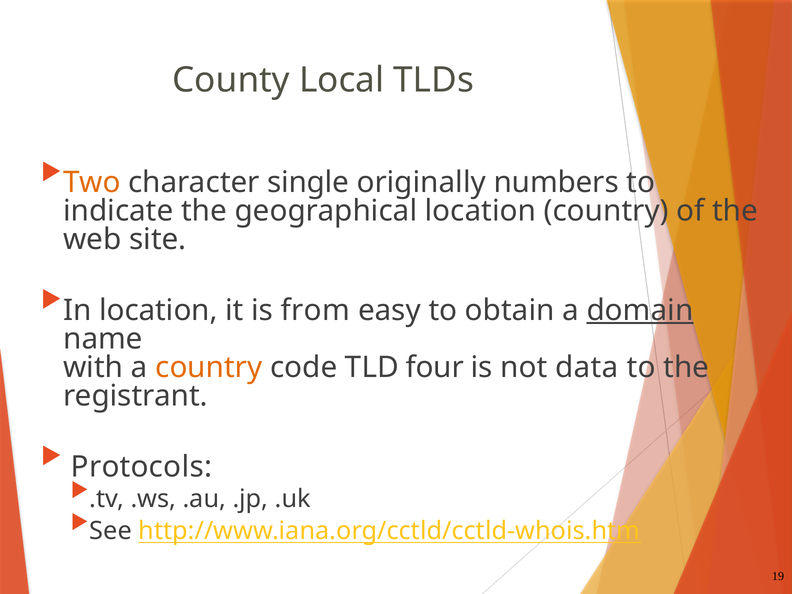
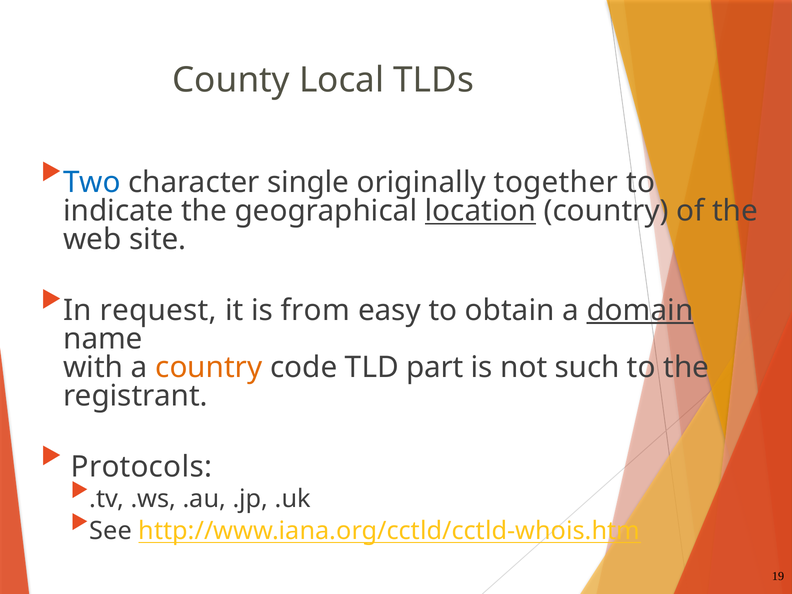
Two colour: orange -> blue
numbers: numbers -> together
location at (480, 211) underline: none -> present
In location: location -> request
four: four -> part
data: data -> such
